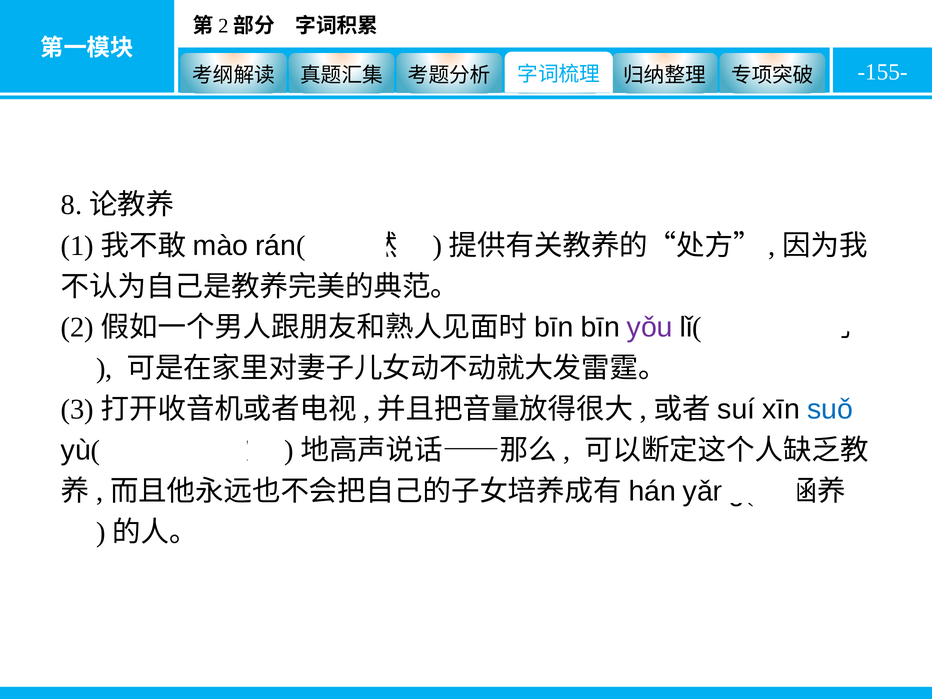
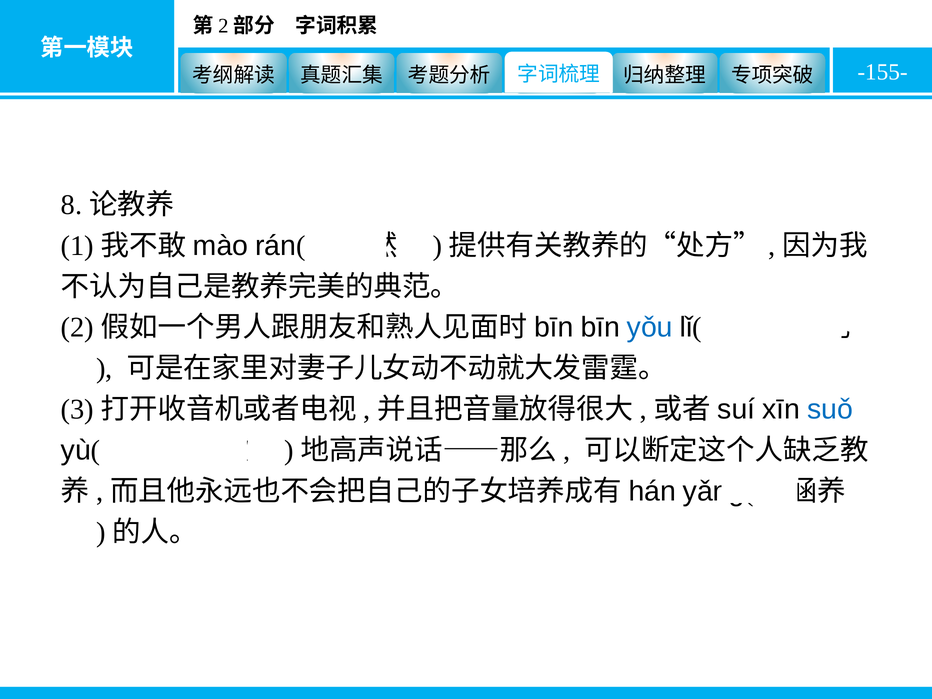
yǒu colour: purple -> blue
